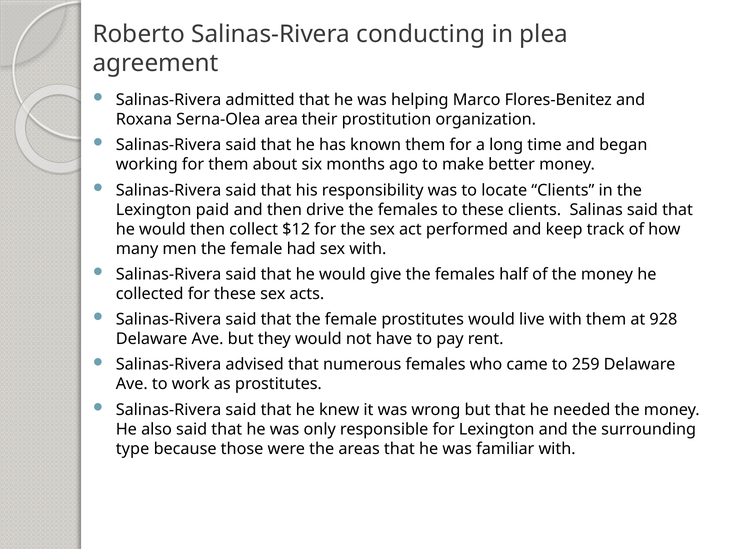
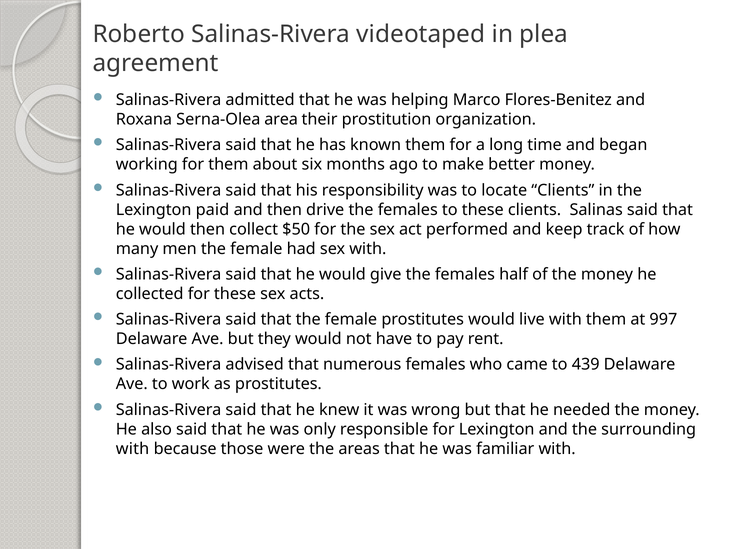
conducting: conducting -> videotaped
$12: $12 -> $50
928: 928 -> 997
259: 259 -> 439
type at (133, 449): type -> with
